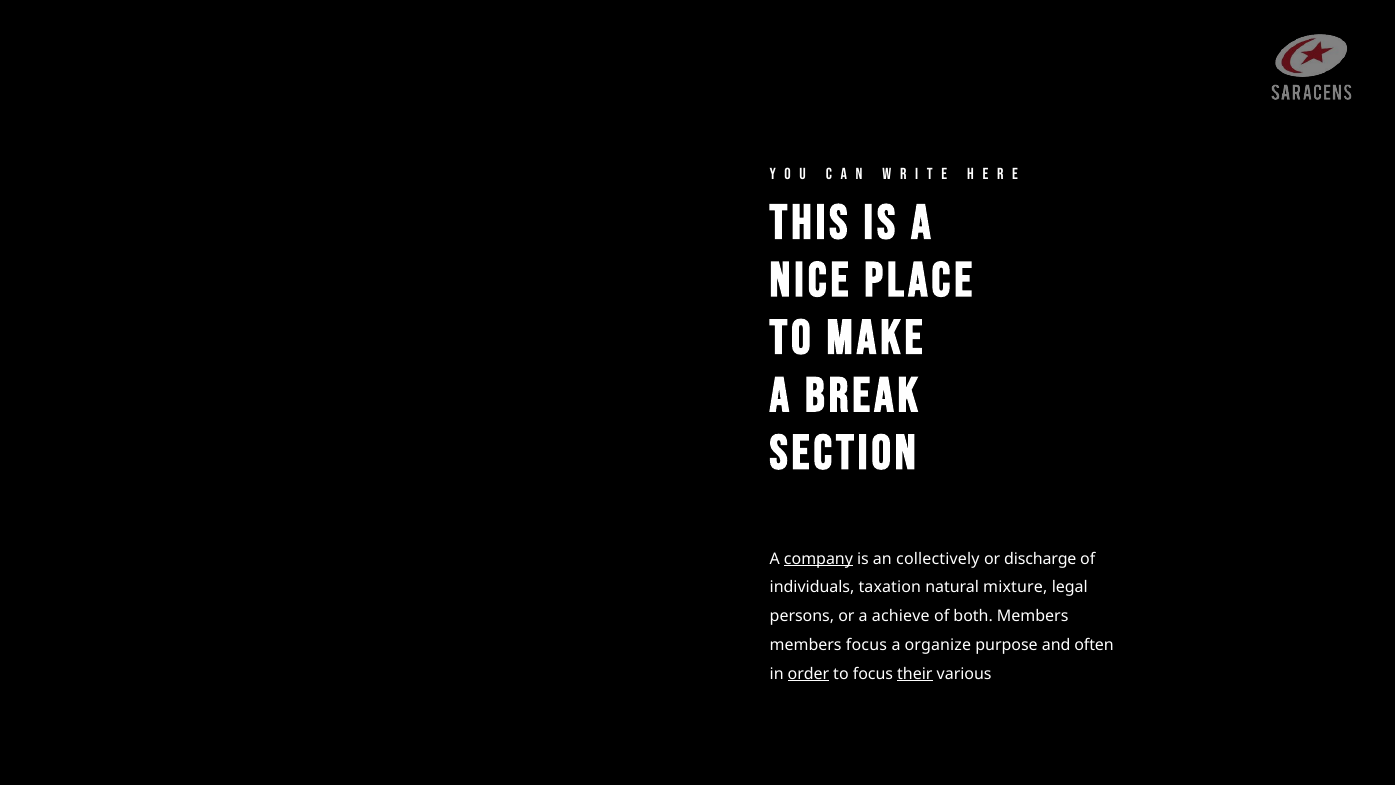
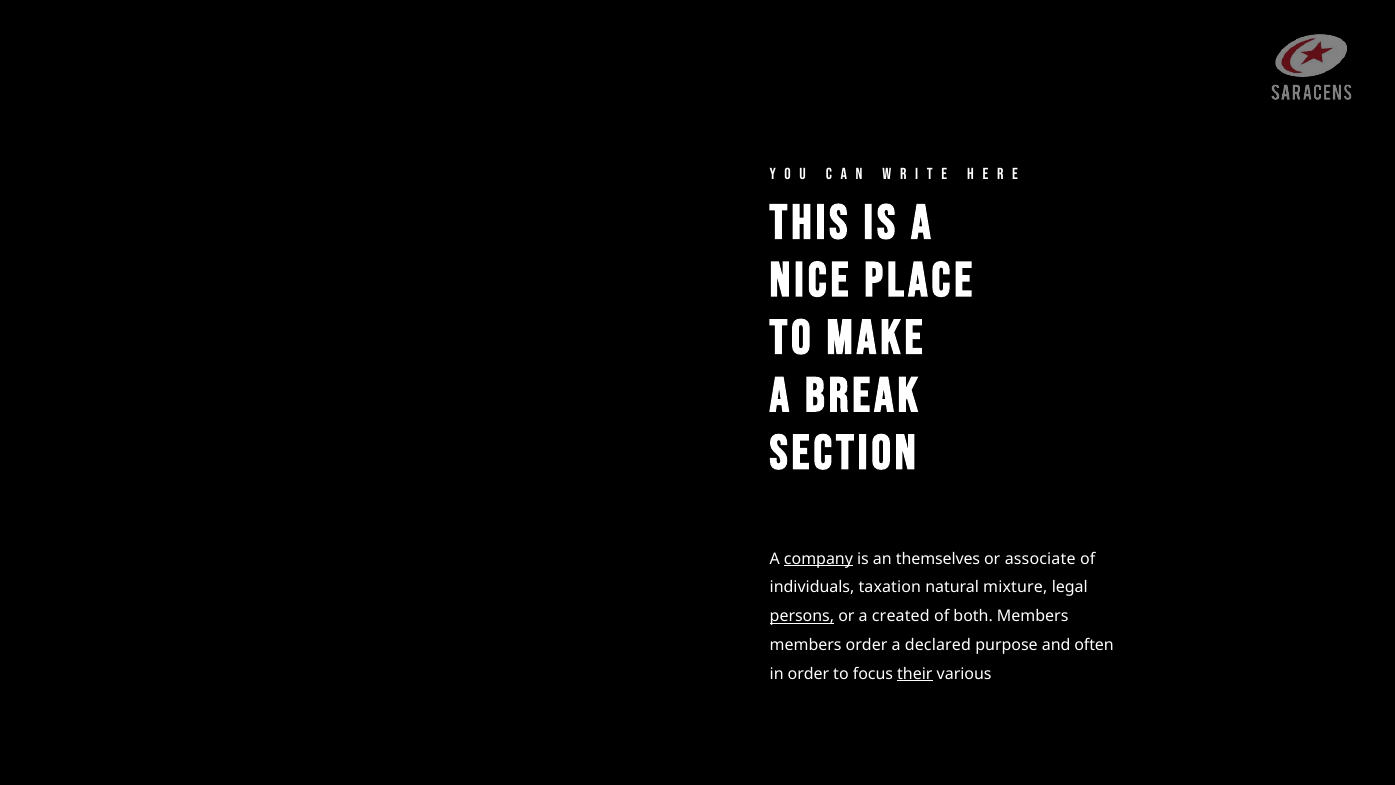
collectively: collectively -> themselves
discharge: discharge -> associate
persons underline: none -> present
achieve: achieve -> created
members focus: focus -> order
organize: organize -> declared
order at (808, 674) underline: present -> none
